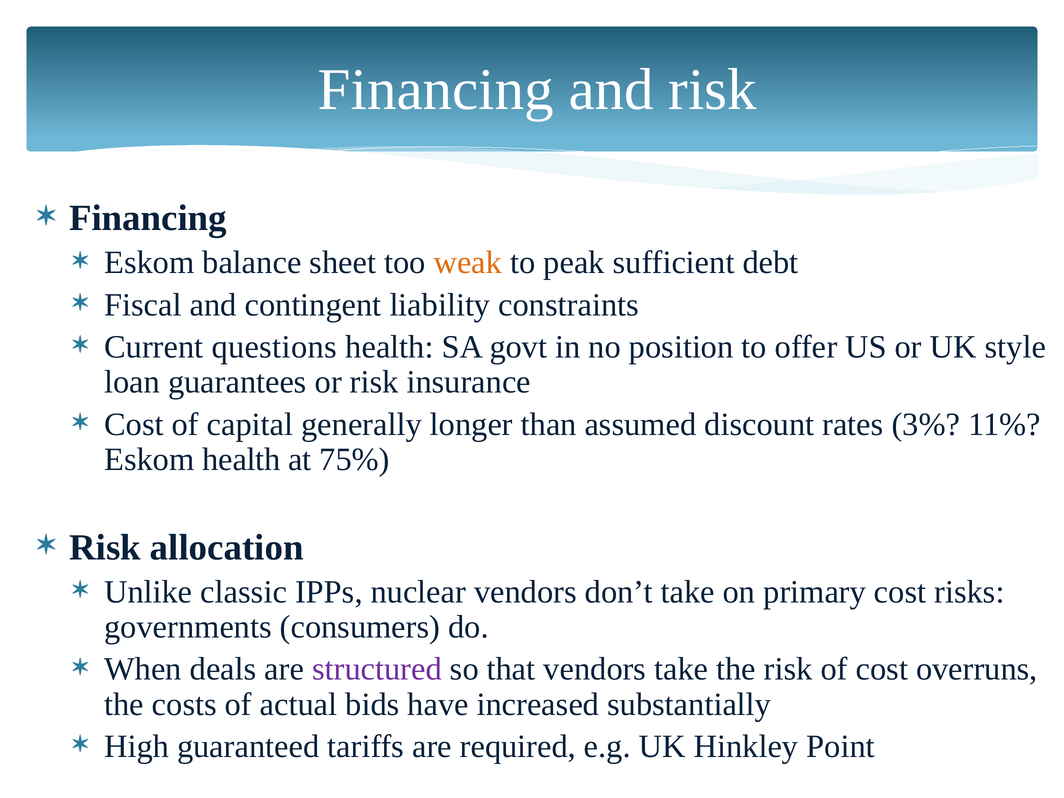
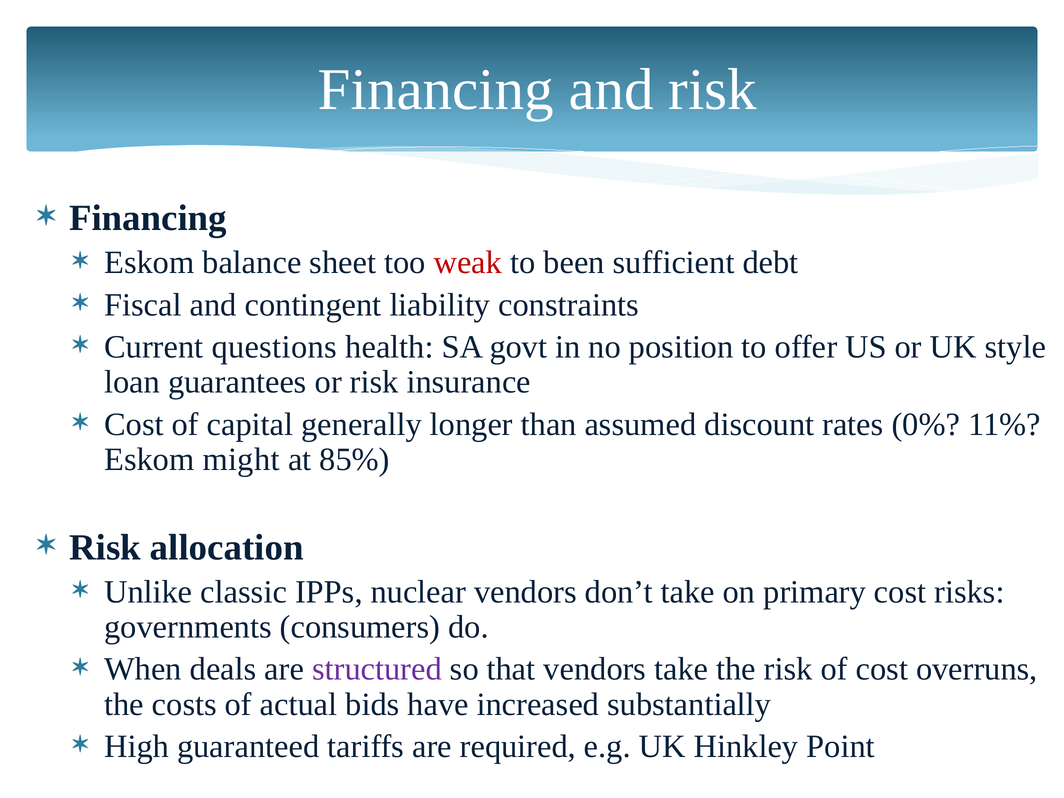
weak colour: orange -> red
peak: peak -> been
3%: 3% -> 0%
Eskom health: health -> might
75%: 75% -> 85%
